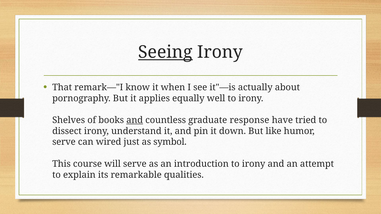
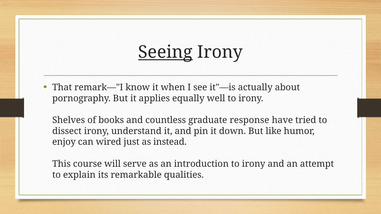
and at (135, 120) underline: present -> none
serve at (64, 142): serve -> enjoy
symbol: symbol -> instead
